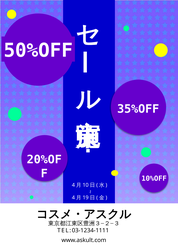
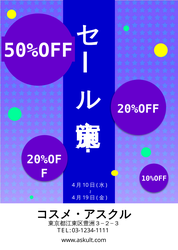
35%OFF: 35%OFF -> 20%OFF
